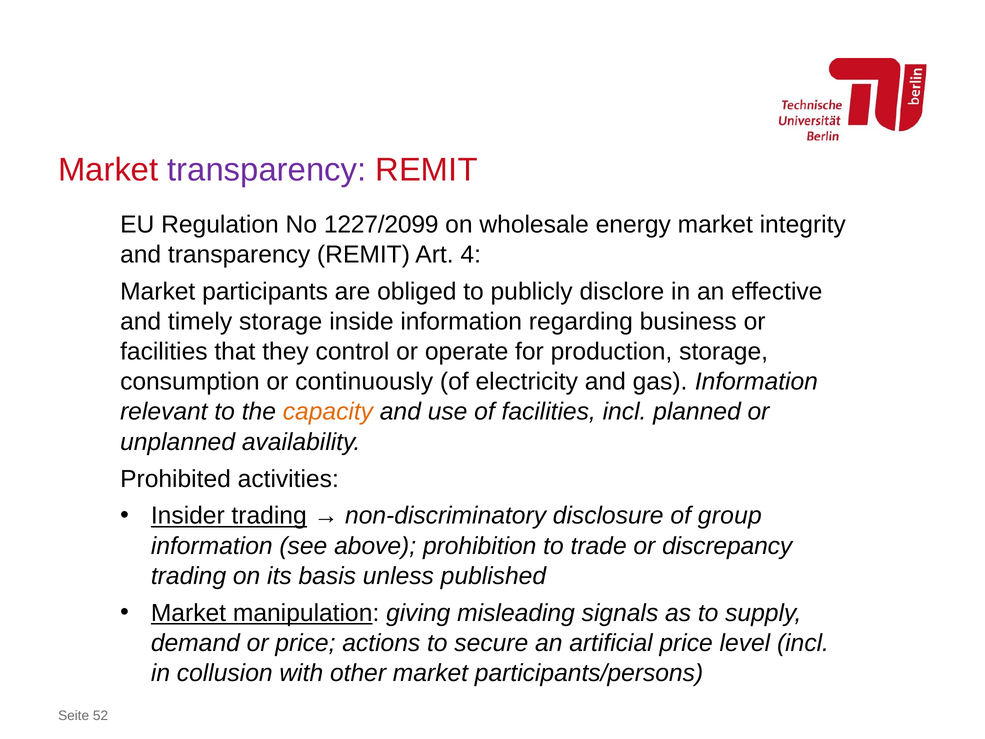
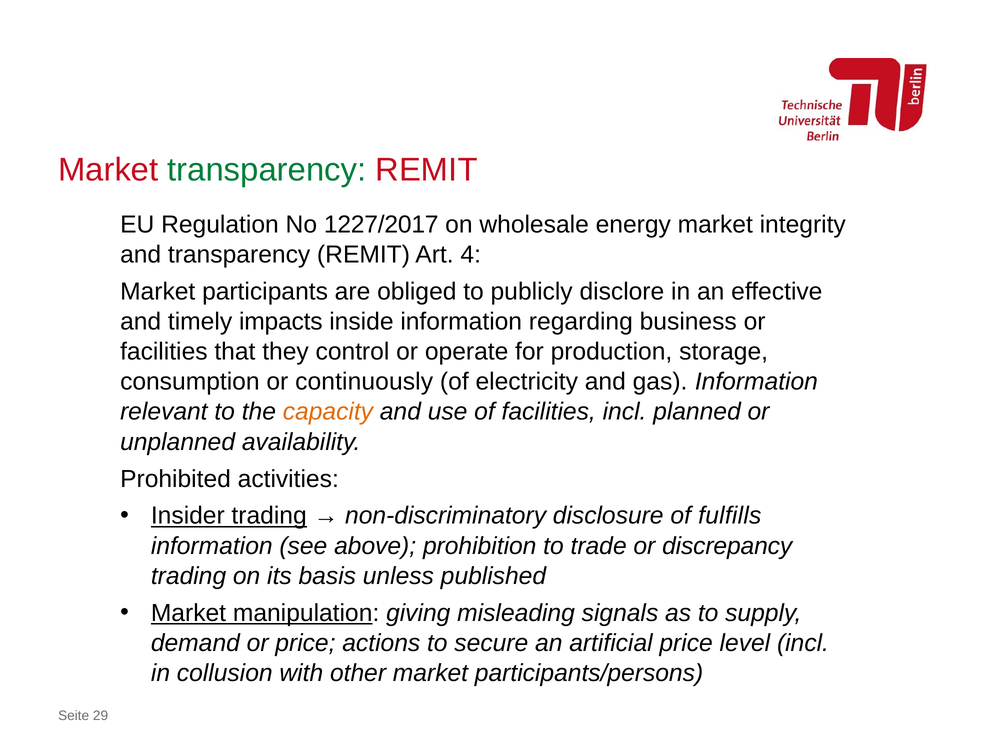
transparency at (267, 170) colour: purple -> green
1227/2099: 1227/2099 -> 1227/2017
timely storage: storage -> impacts
group: group -> fulfills
52: 52 -> 29
